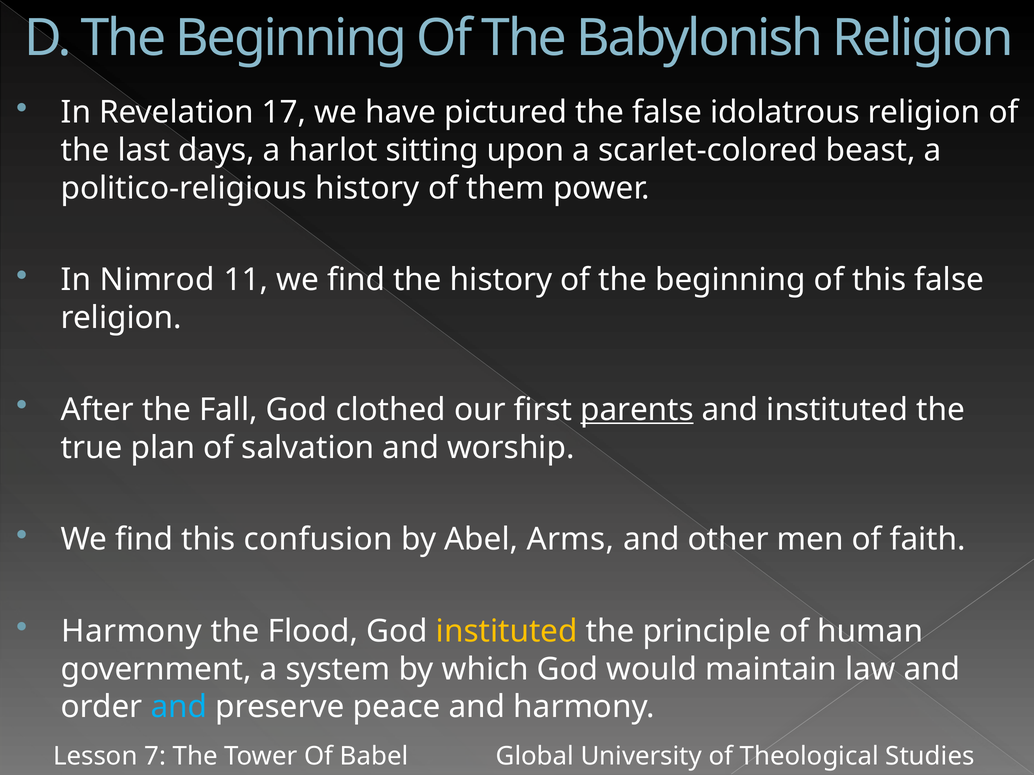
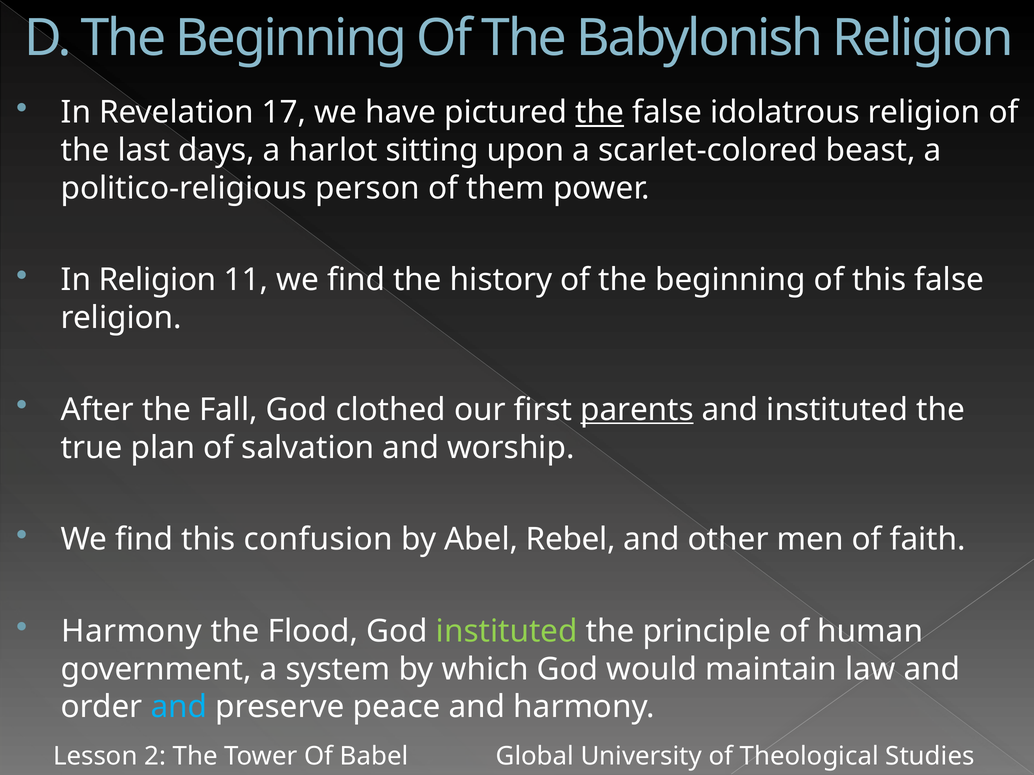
the at (600, 112) underline: none -> present
politico-religious history: history -> person
In Nimrod: Nimrod -> Religion
Arms: Arms -> Rebel
instituted at (507, 632) colour: yellow -> light green
7: 7 -> 2
